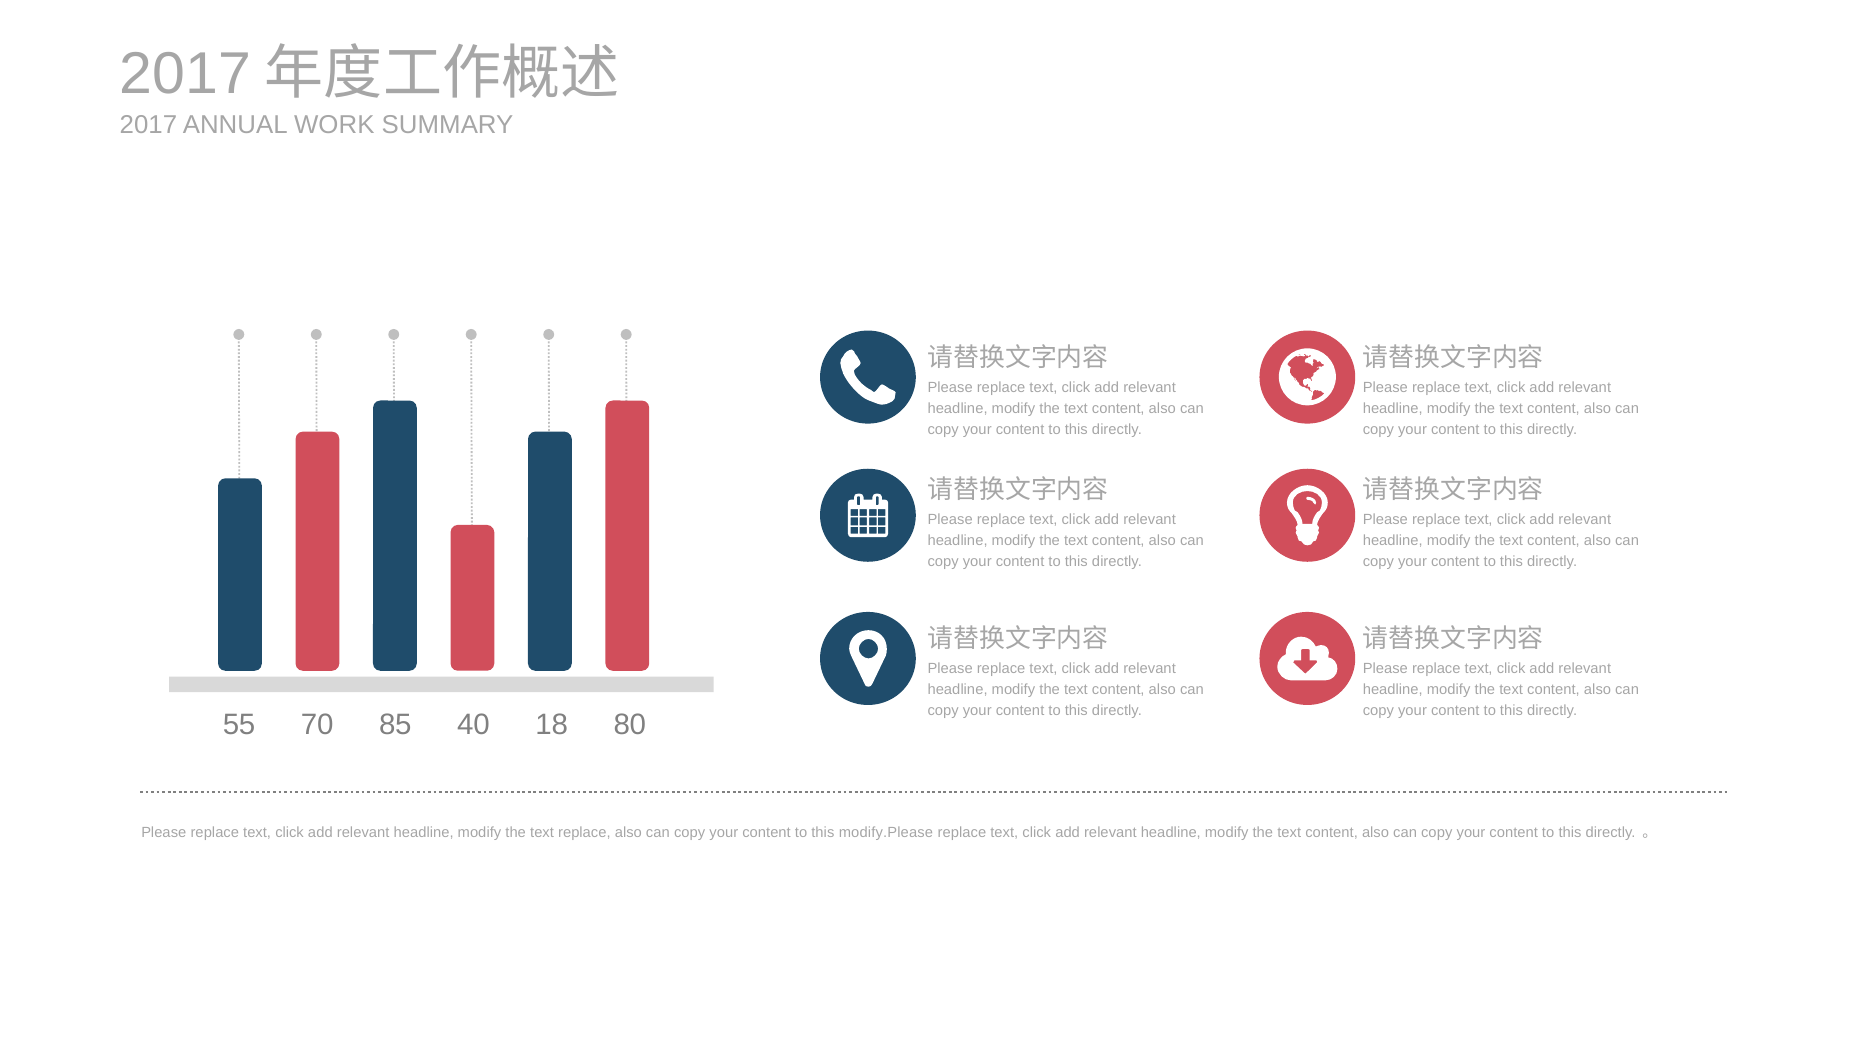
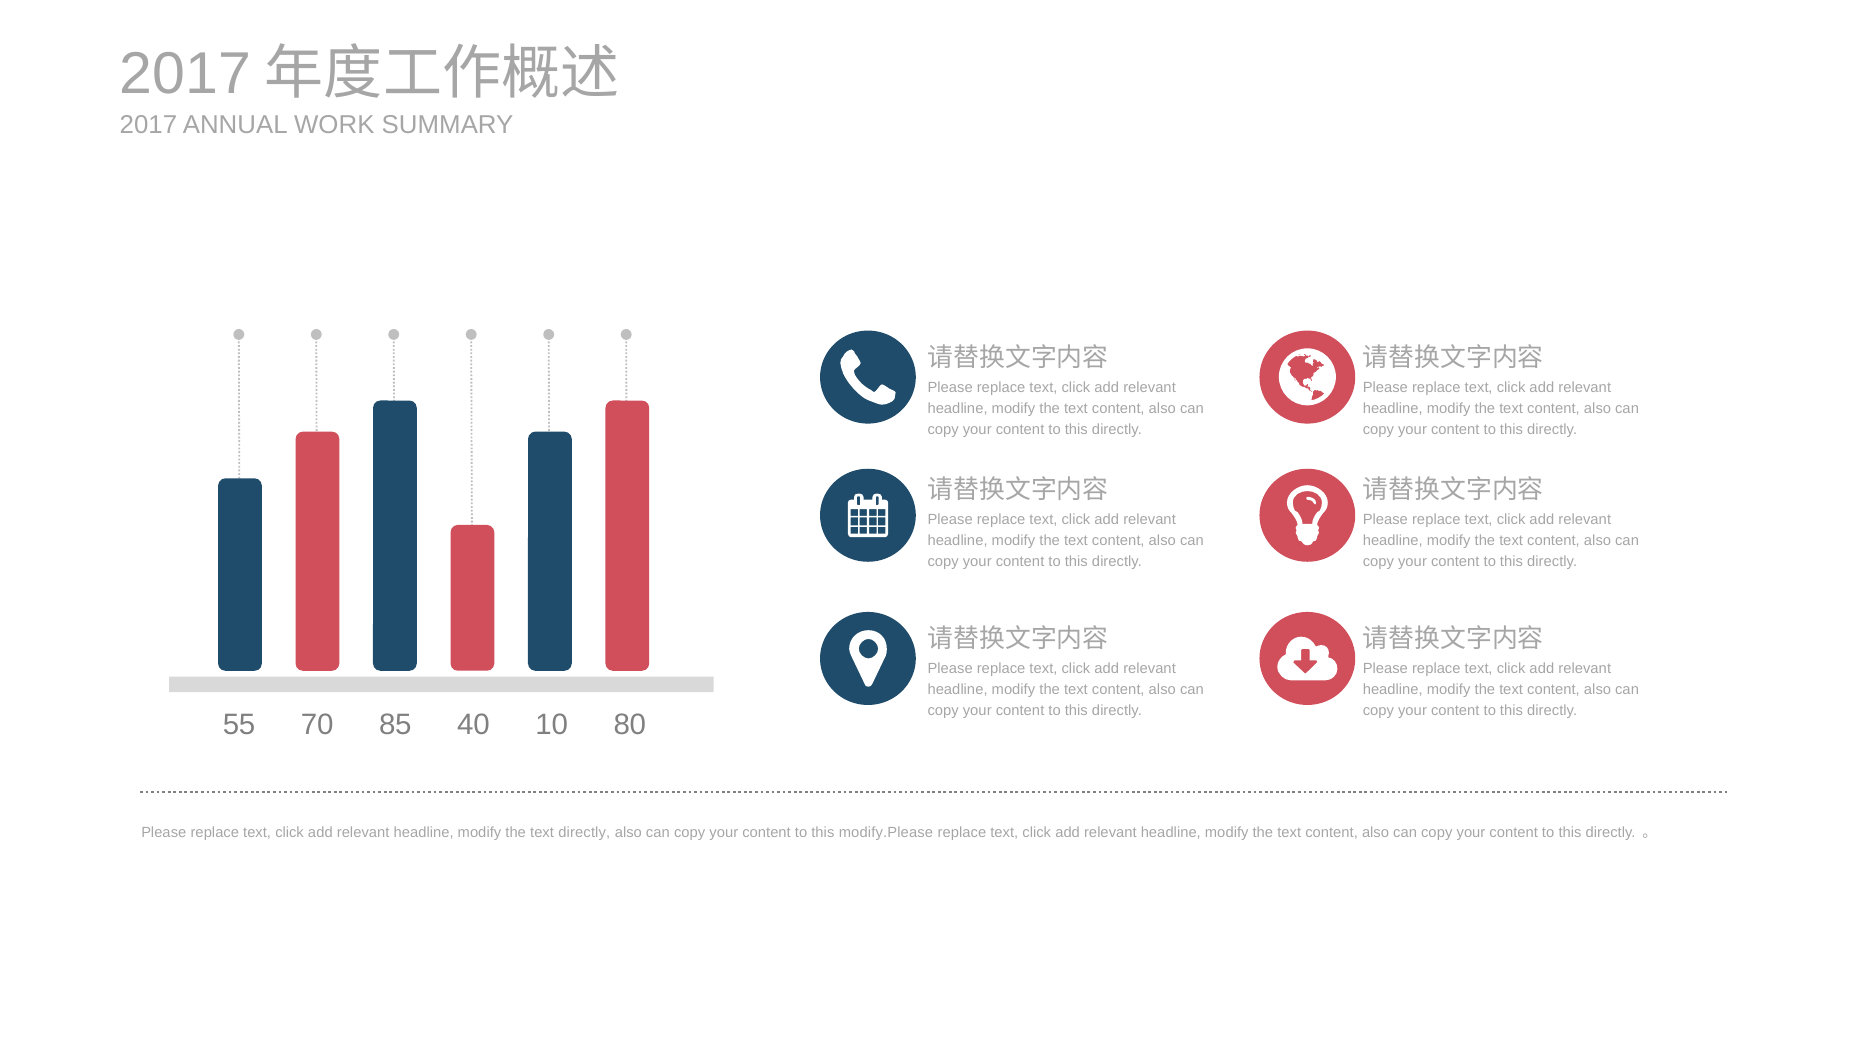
18: 18 -> 10
text replace: replace -> directly
